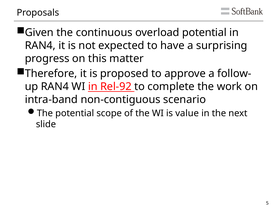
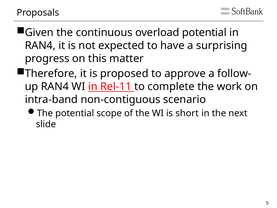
Rel-92: Rel-92 -> Rel-11
value: value -> short
